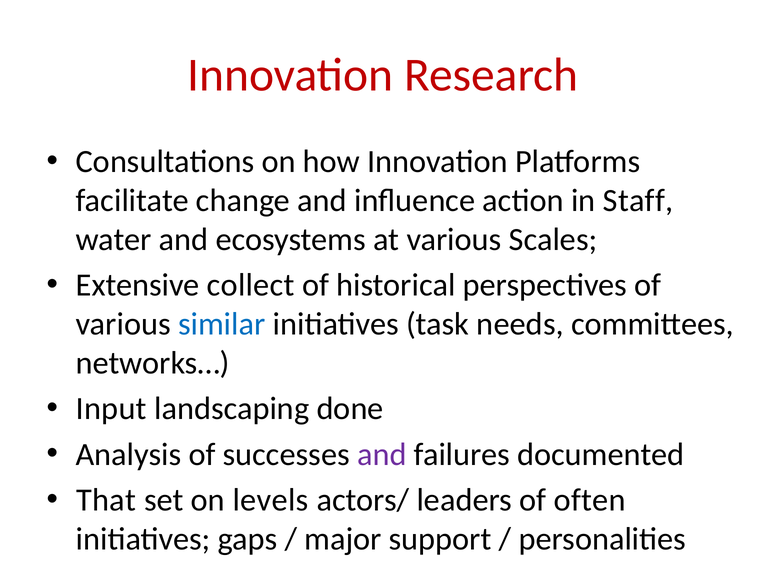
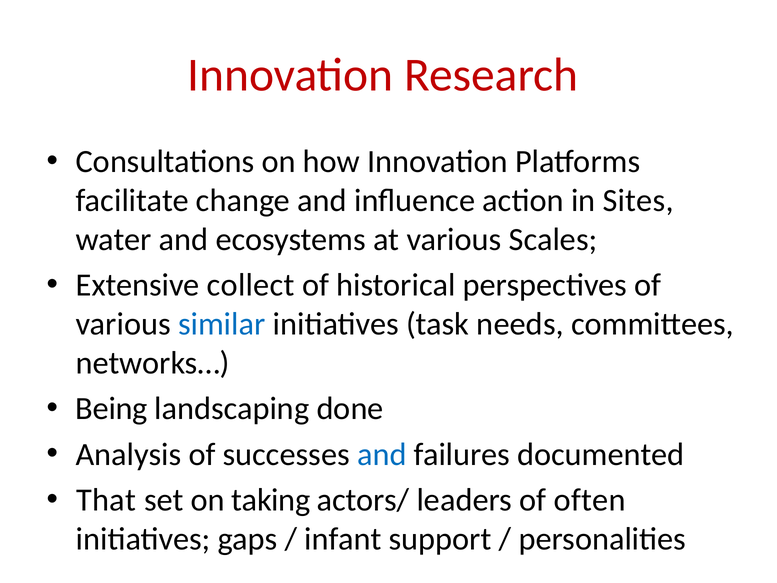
Staff: Staff -> Sites
Input: Input -> Being
and at (382, 454) colour: purple -> blue
levels: levels -> taking
major: major -> infant
